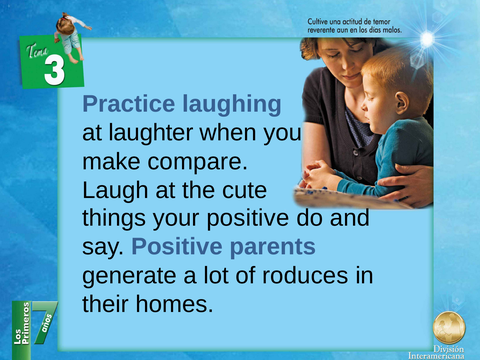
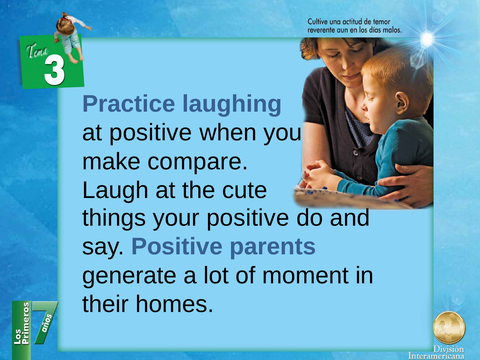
at laughter: laughter -> positive
roduces: roduces -> moment
